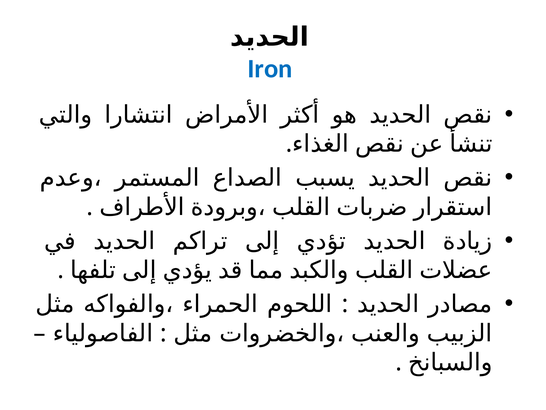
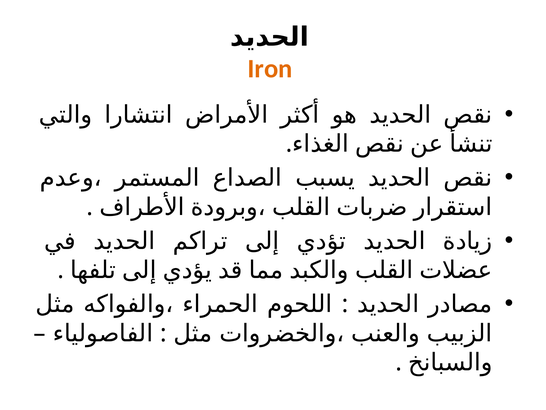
Iron colour: blue -> orange
